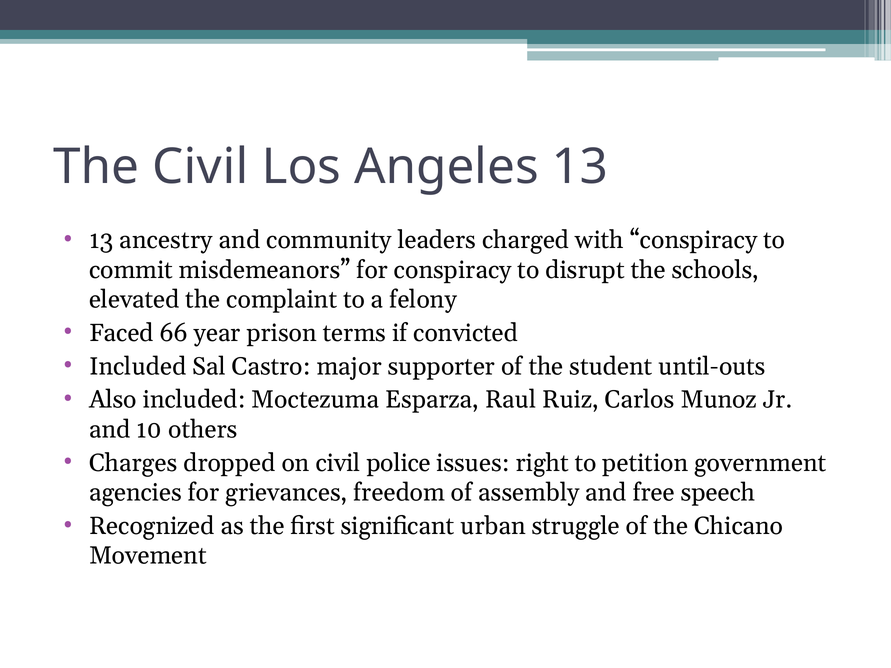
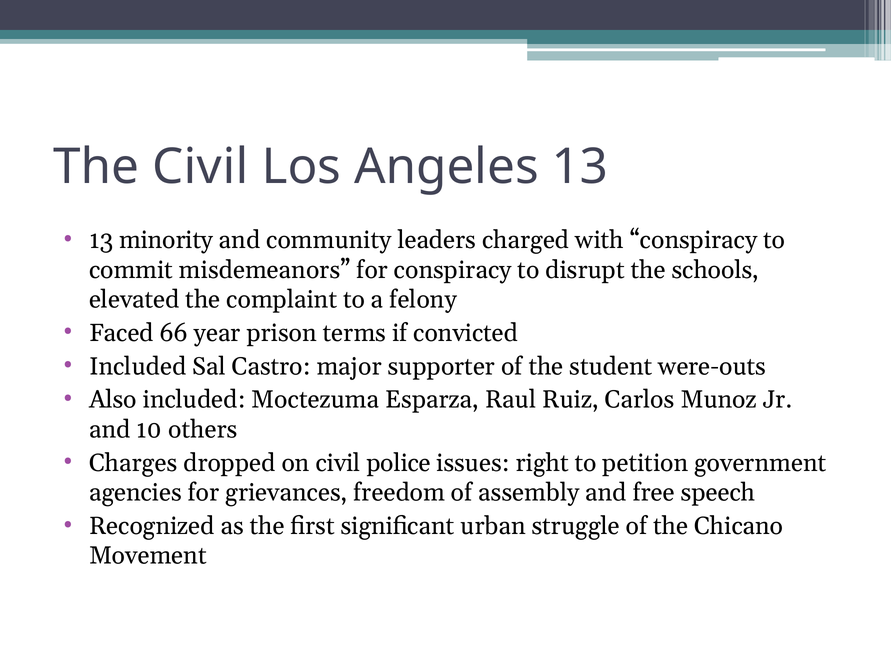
ancestry: ancestry -> minority
until-outs: until-outs -> were-outs
